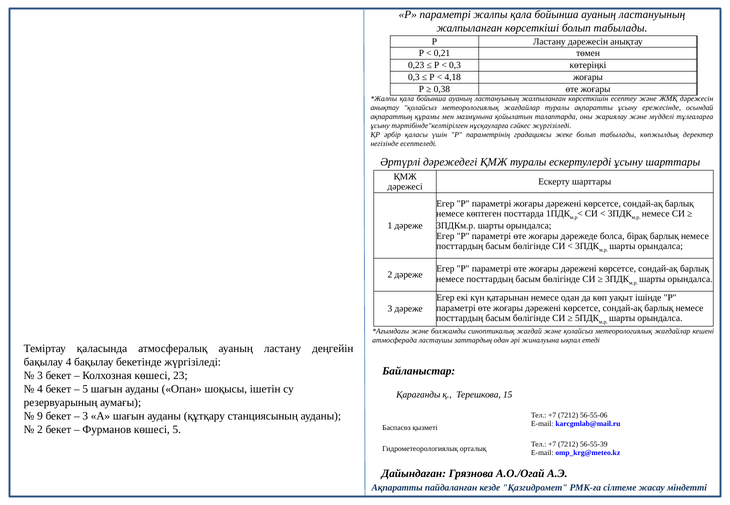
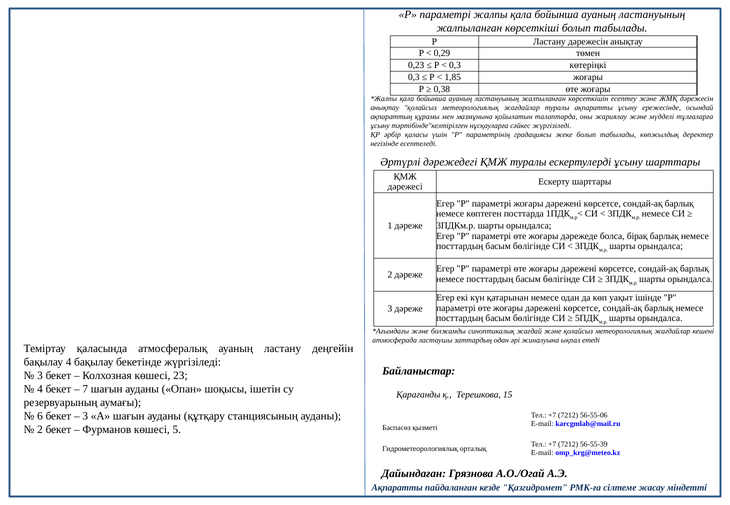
0,21: 0,21 -> 0,29
4,18: 4,18 -> 1,85
5 at (85, 389): 5 -> 7
9: 9 -> 6
